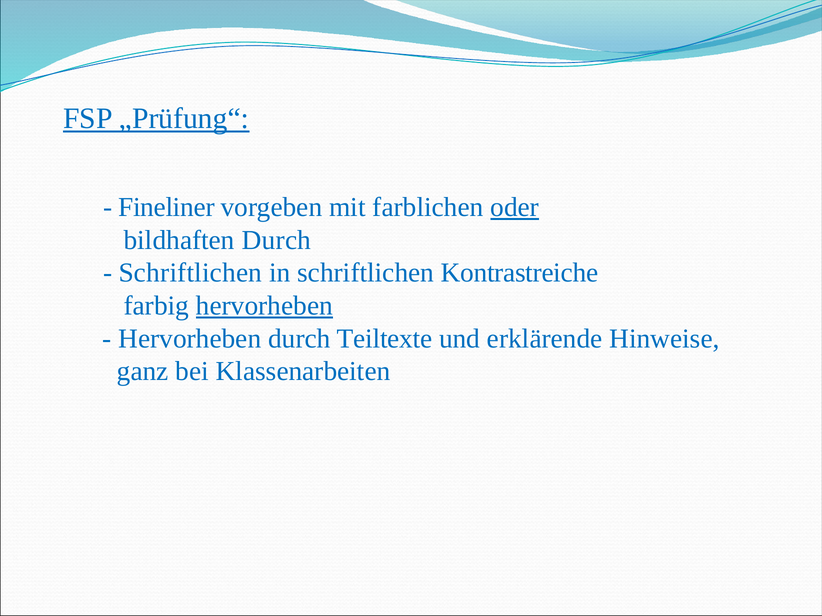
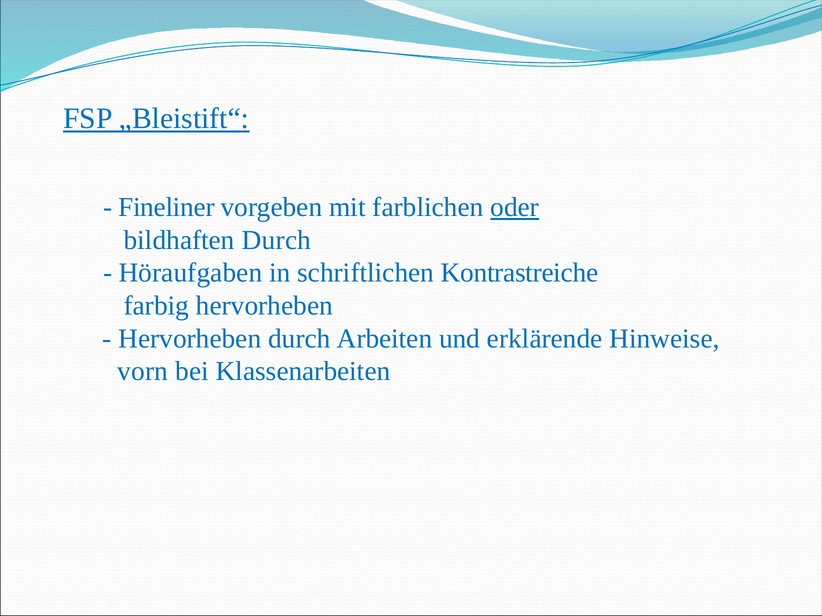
„Prüfung“: „Prüfung“ -> „Bleistift“
Schriftlichen at (190, 273): Schriftlichen -> Höraufgaben
hervorheben at (264, 306) underline: present -> none
Teiltexte: Teiltexte -> Arbeiten
ganz: ganz -> vorn
